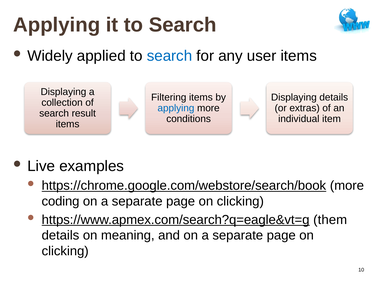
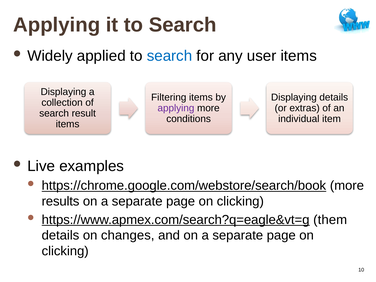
applying at (176, 108) colour: blue -> purple
coding: coding -> results
meaning: meaning -> changes
